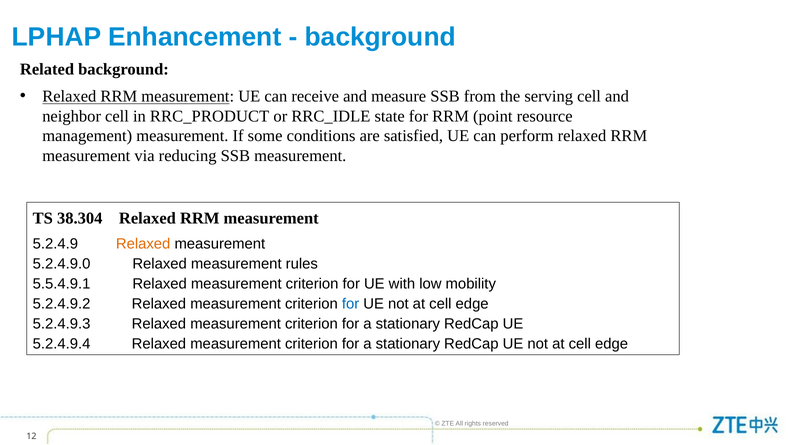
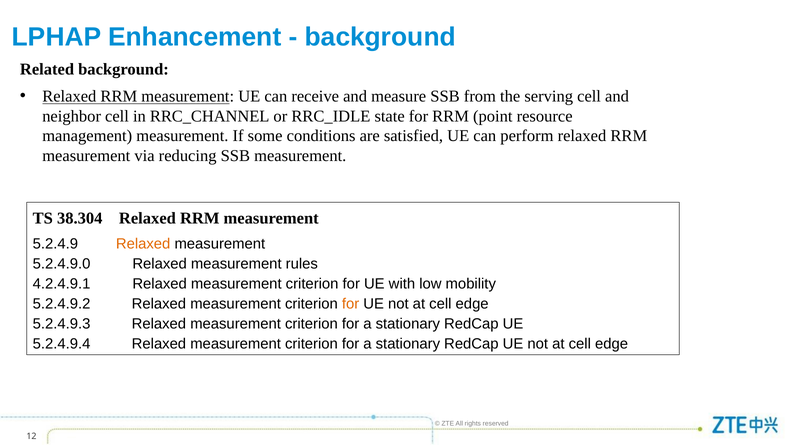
RRC_PRODUCT: RRC_PRODUCT -> RRC_CHANNEL
5.5.4.9.1: 5.5.4.9.1 -> 4.2.4.9.1
for at (351, 304) colour: blue -> orange
